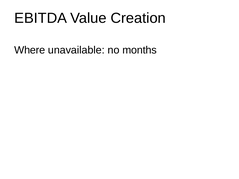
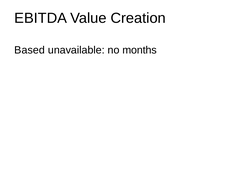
Where: Where -> Based
